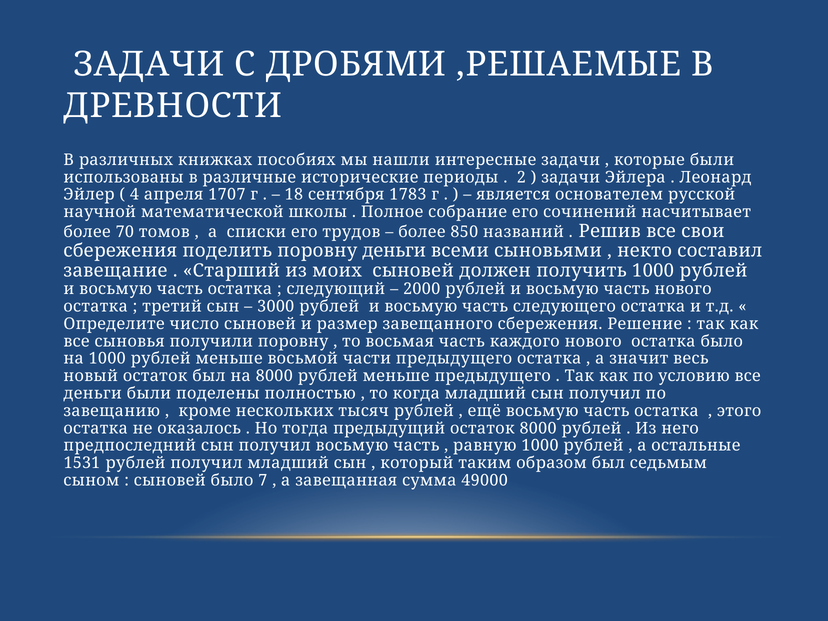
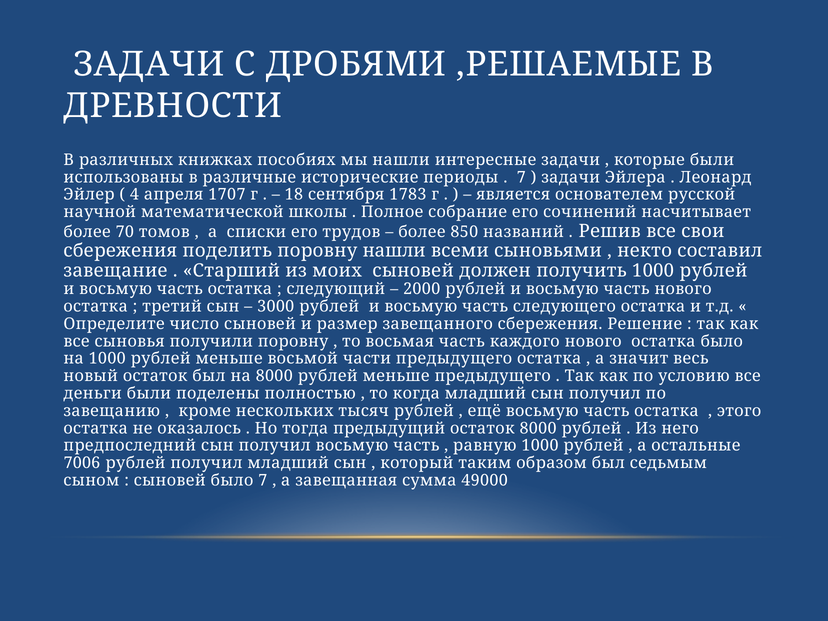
2 at (521, 177): 2 -> 7
поровну деньги: деньги -> нашли
1531: 1531 -> 7006
